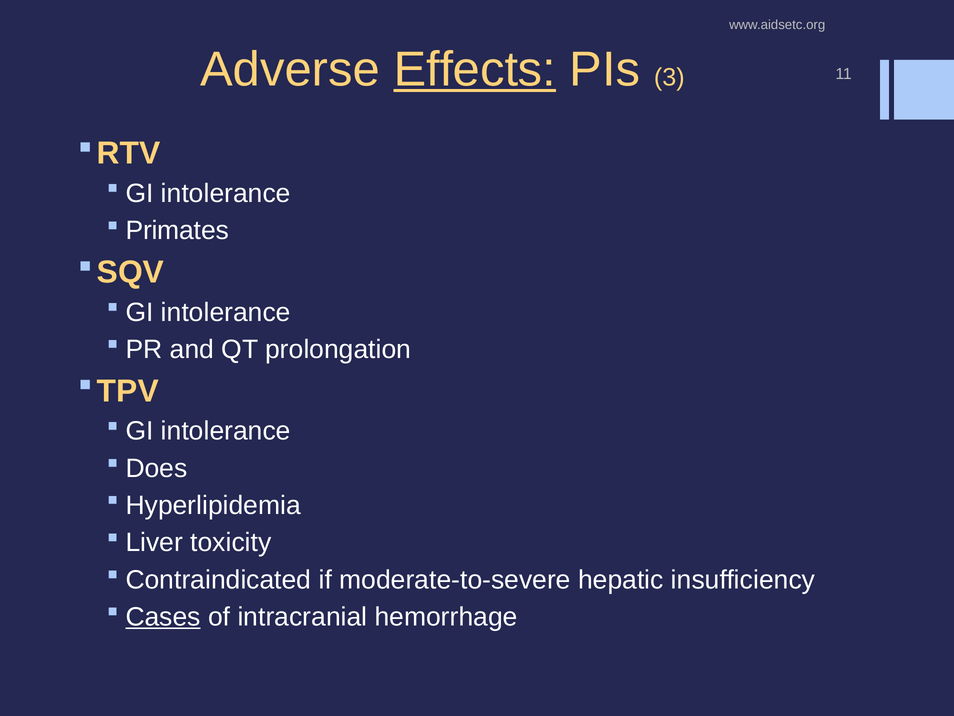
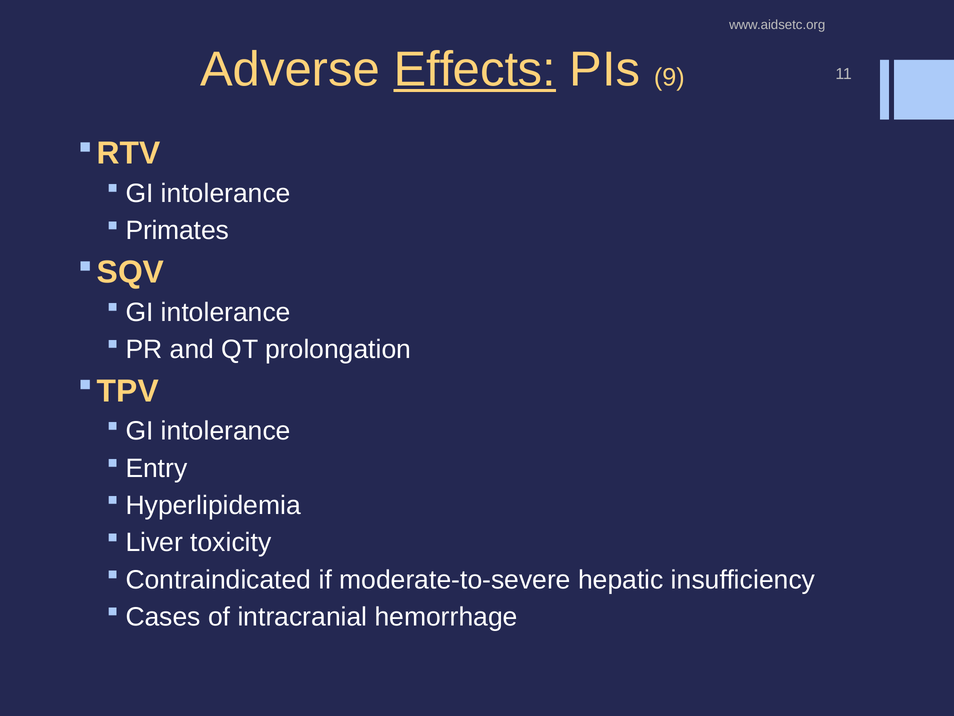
3: 3 -> 9
Does: Does -> Entry
Cases underline: present -> none
